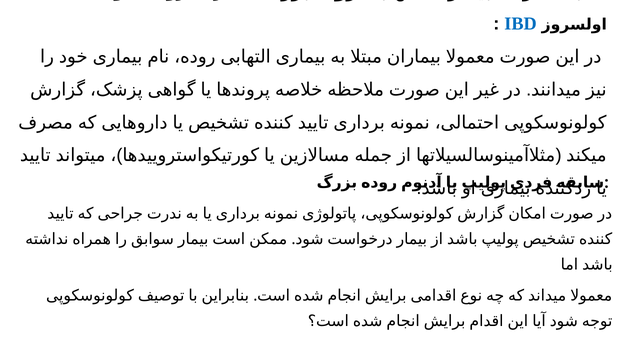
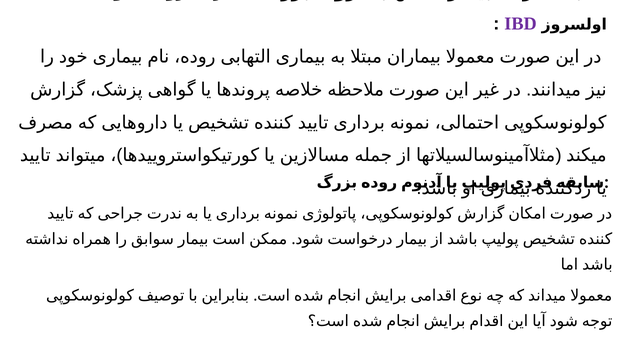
IBD colour: blue -> purple
